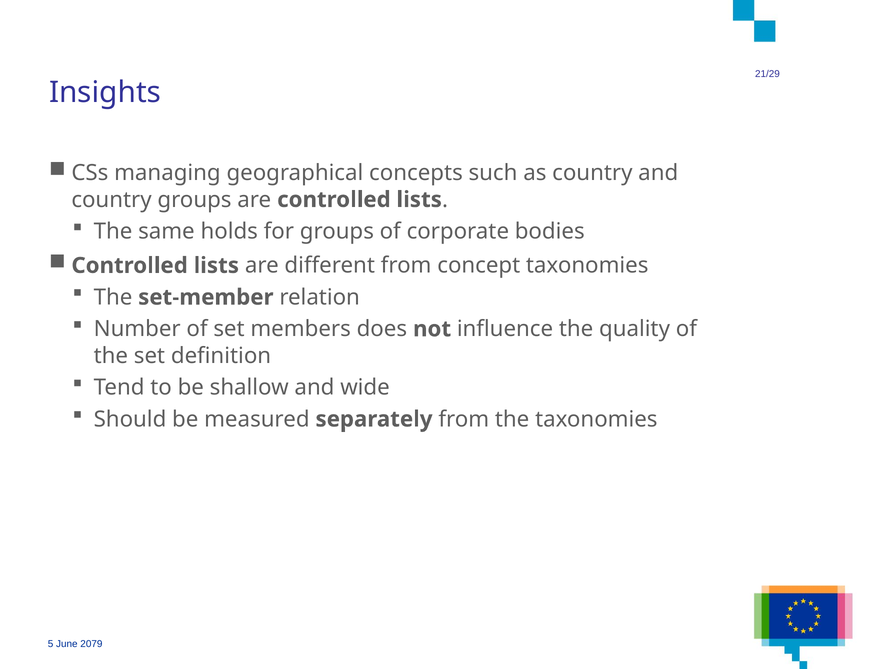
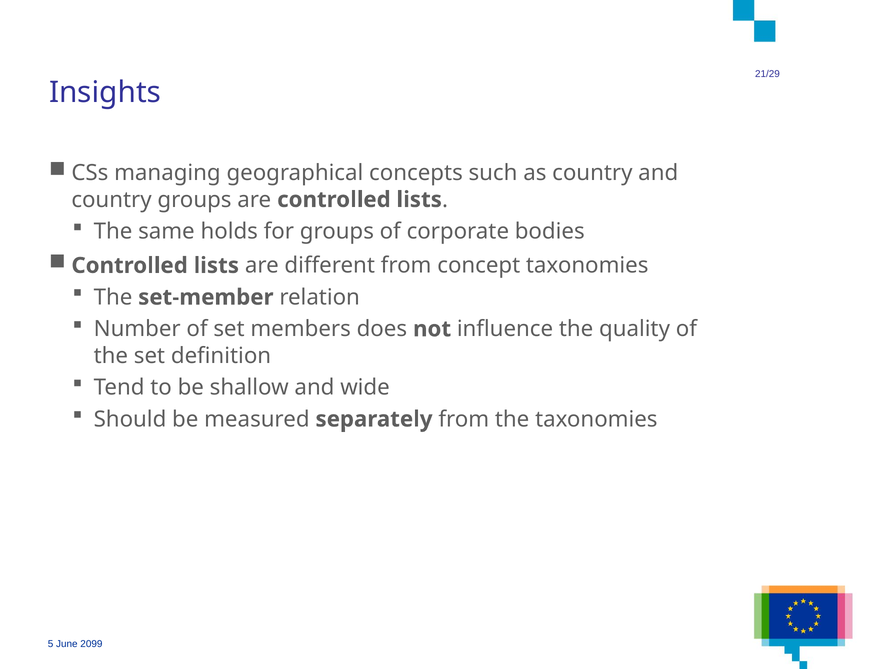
2079: 2079 -> 2099
